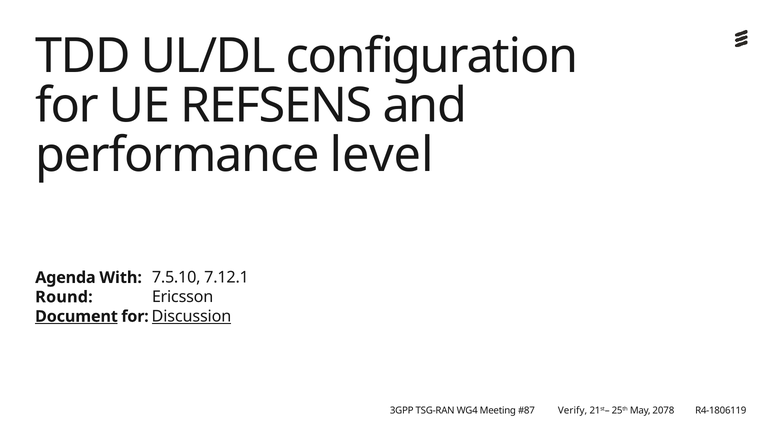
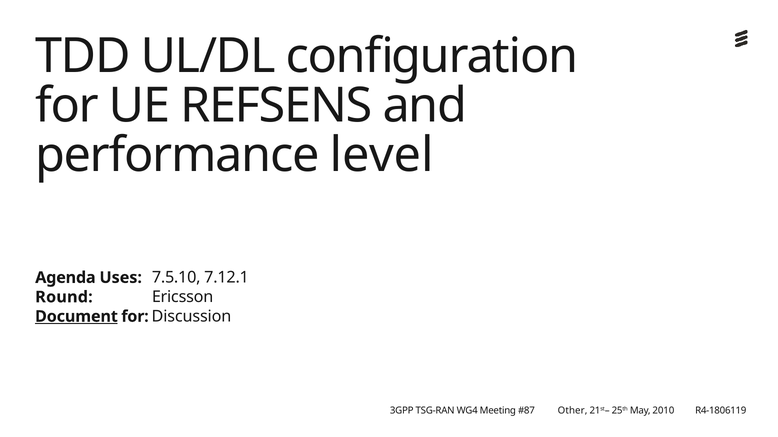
With: With -> Uses
Discussion underline: present -> none
Verify: Verify -> Other
2078: 2078 -> 2010
